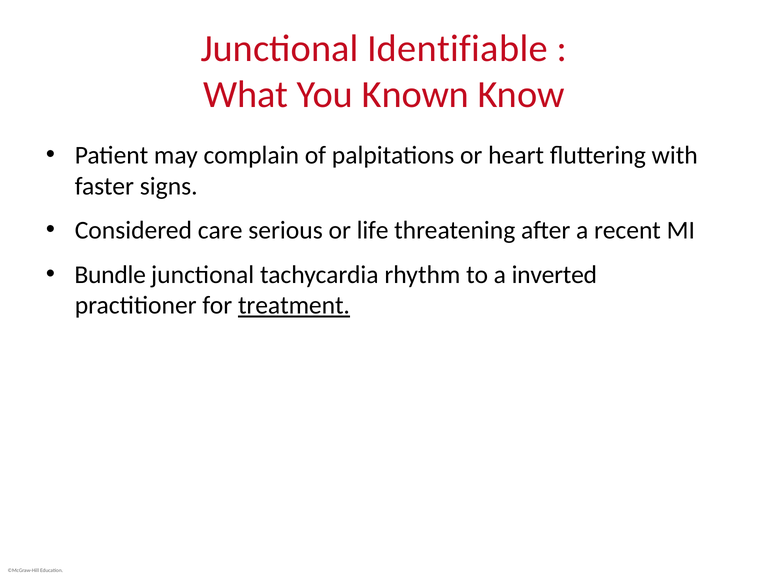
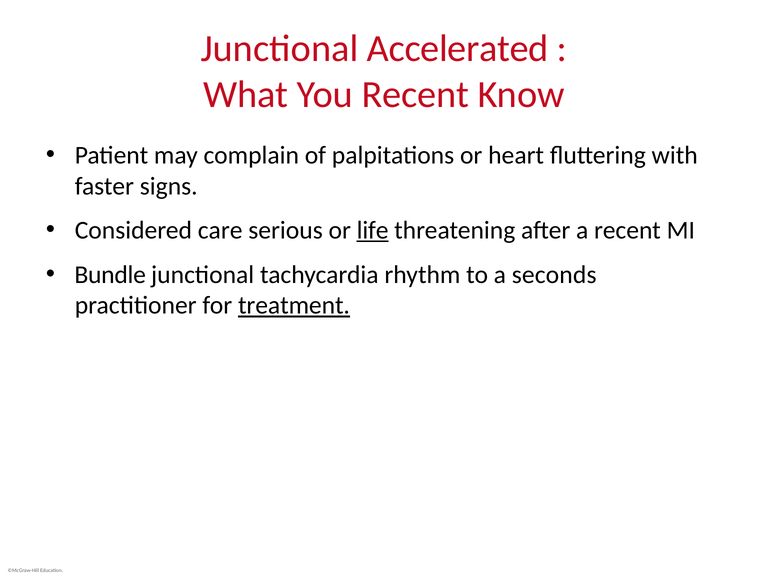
Identifiable: Identifiable -> Accelerated
You Known: Known -> Recent
life underline: none -> present
inverted: inverted -> seconds
